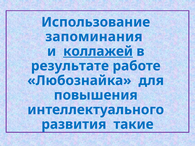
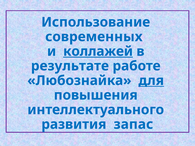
запоминания: запоминания -> современных
для underline: none -> present
такие: такие -> запас
